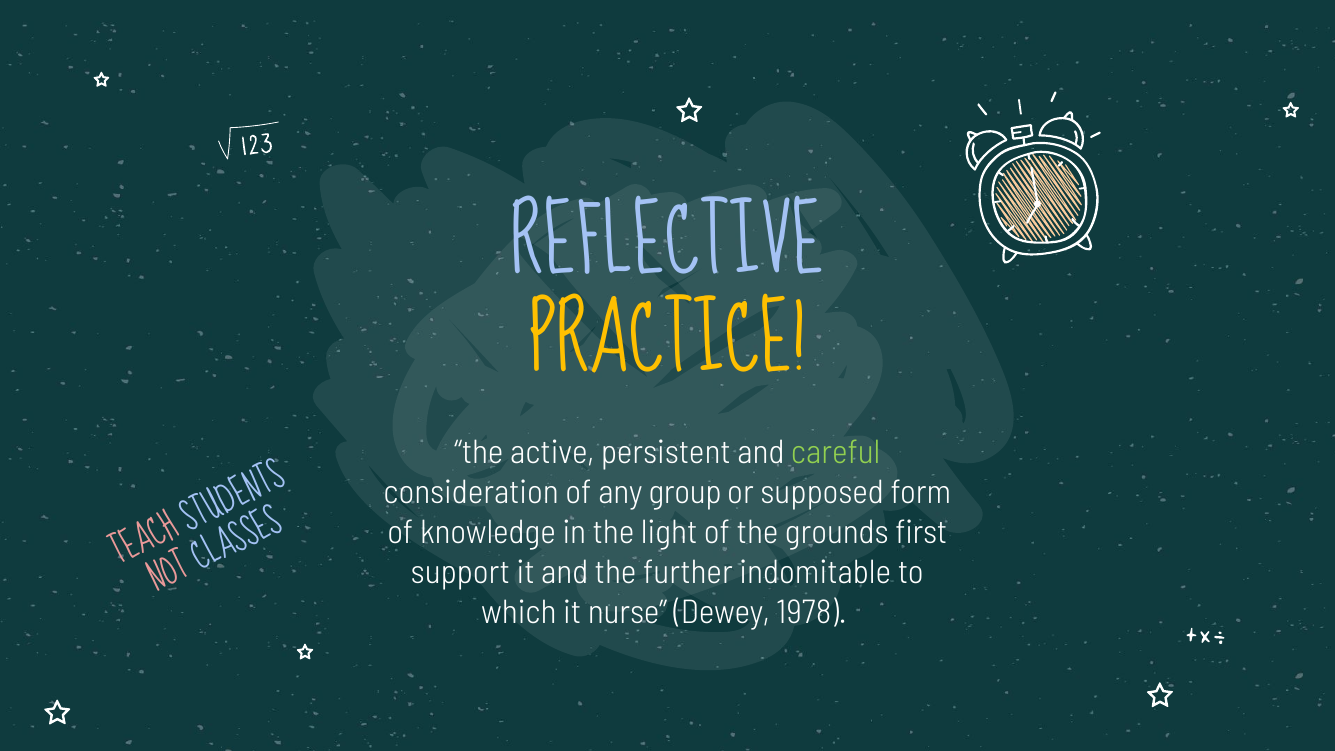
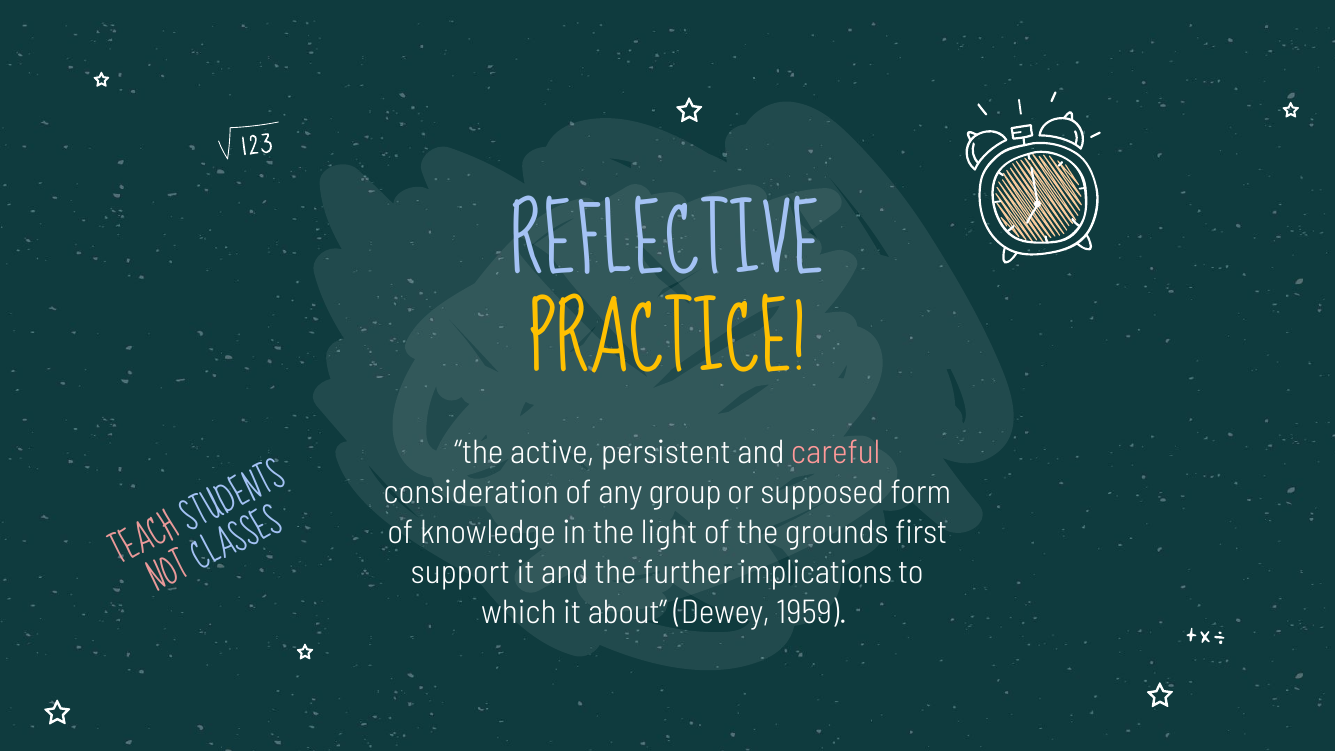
careful colour: light green -> pink
indomitable: indomitable -> implications
nurse: nurse -> about
1978: 1978 -> 1959
